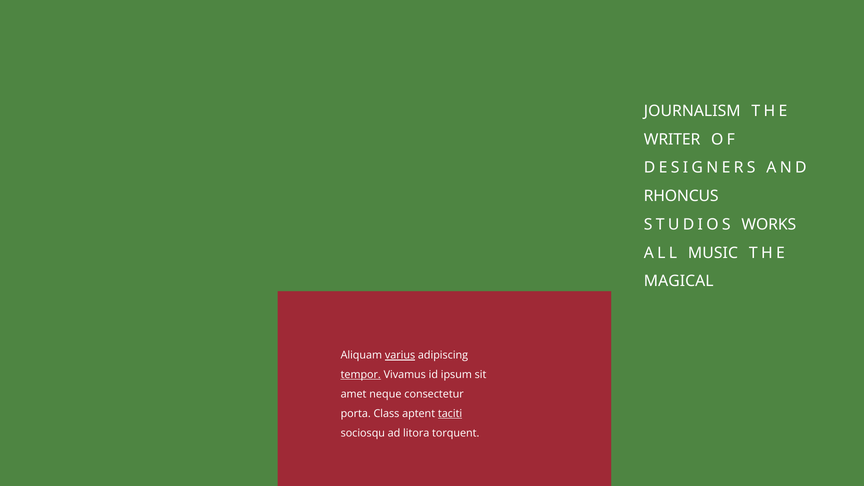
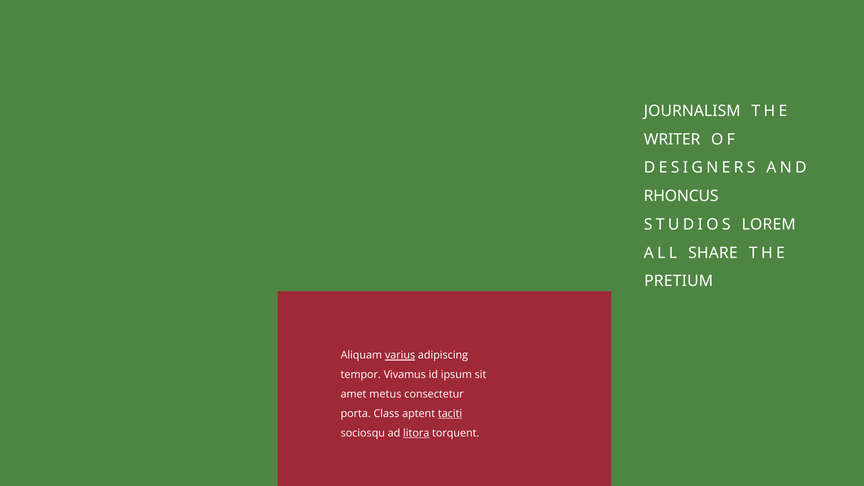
WORKS: WORKS -> LOREM
MUSIC: MUSIC -> SHARE
MAGICAL: MAGICAL -> PRETIUM
tempor underline: present -> none
neque: neque -> metus
litora underline: none -> present
